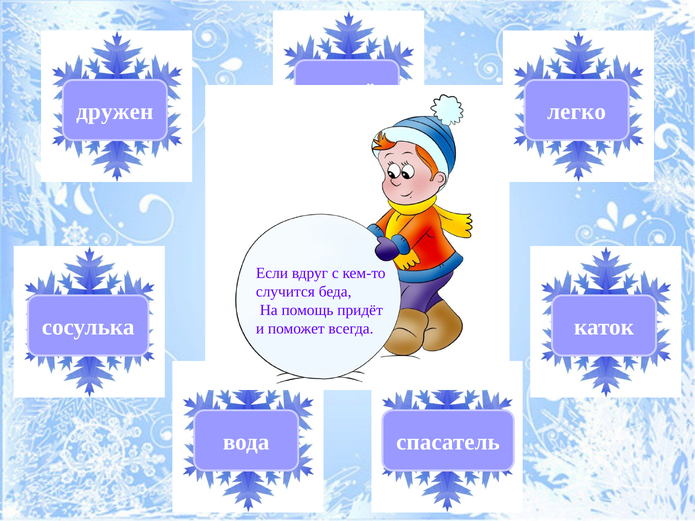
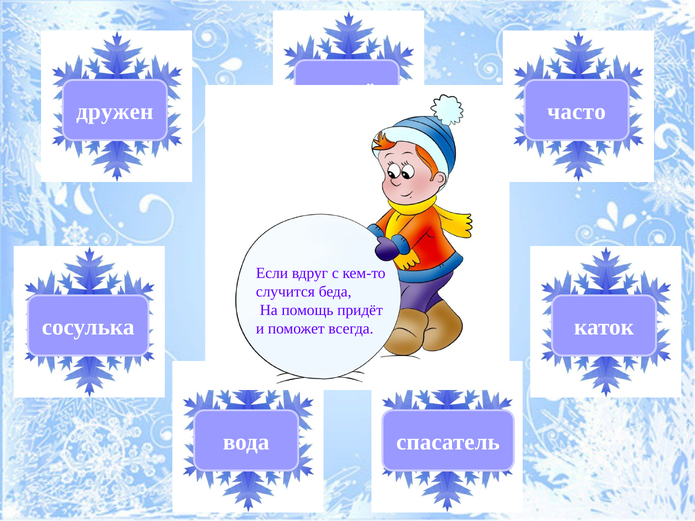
легко: легко -> часто
